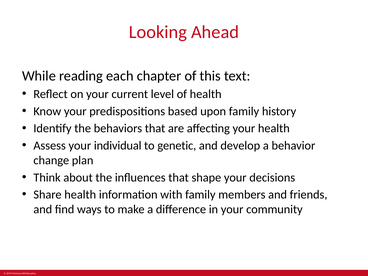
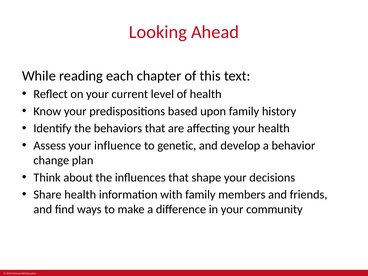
individual: individual -> influence
